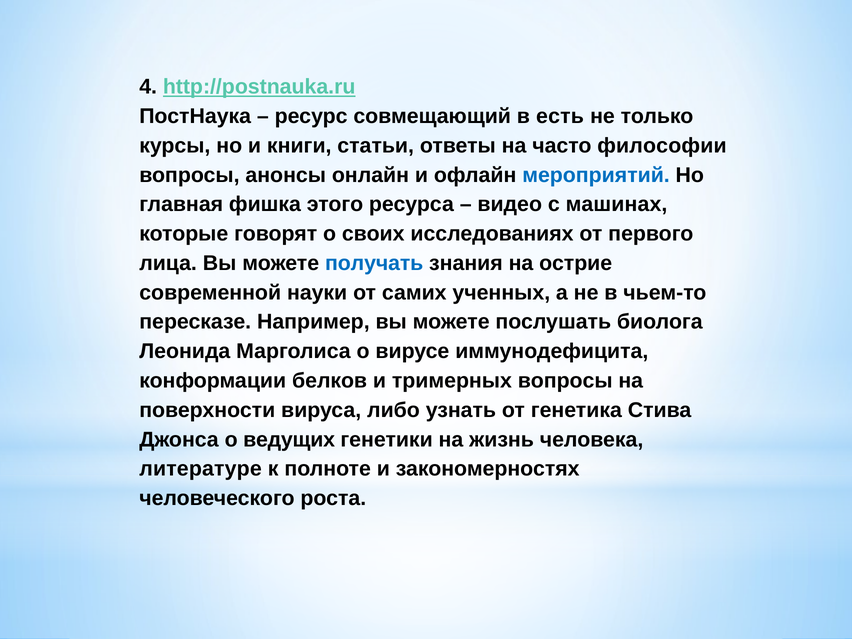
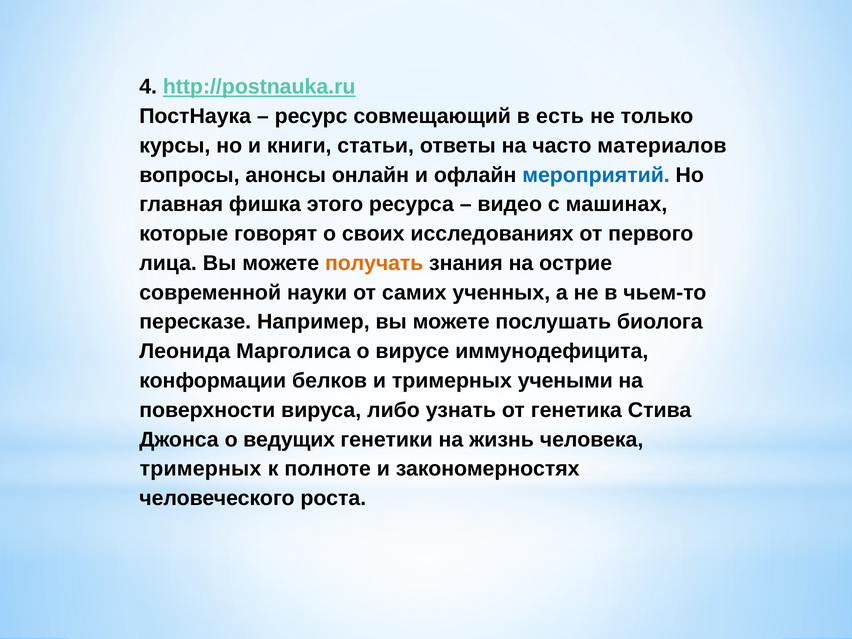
философии: философии -> материалов
получать colour: blue -> orange
тримерных вопросы: вопросы -> учеными
литературе at (201, 469): литературе -> тримерных
